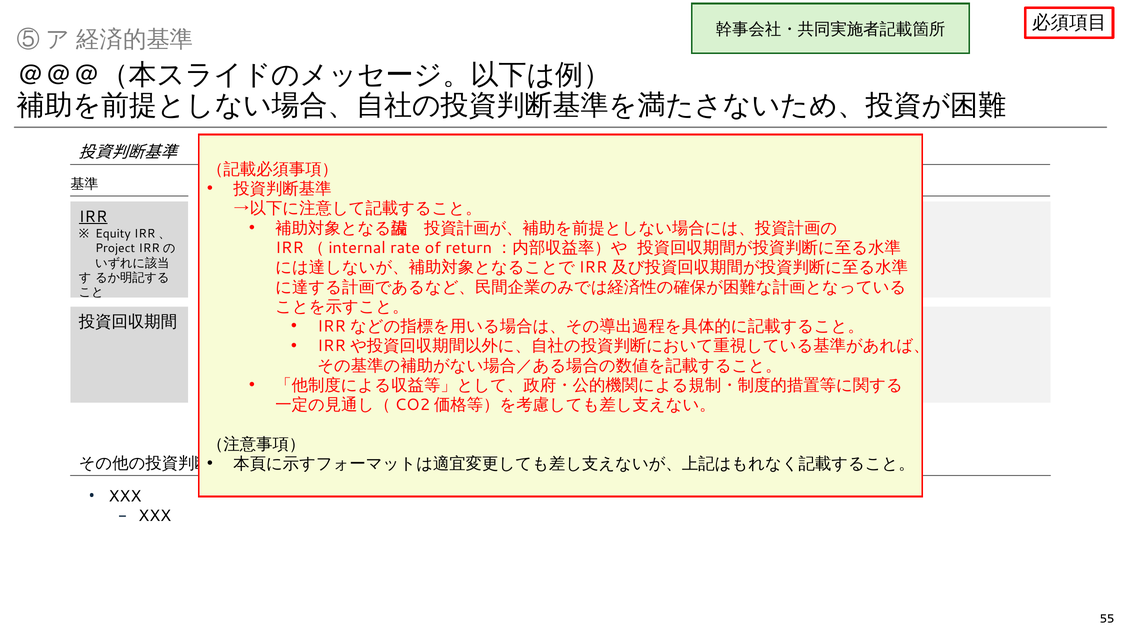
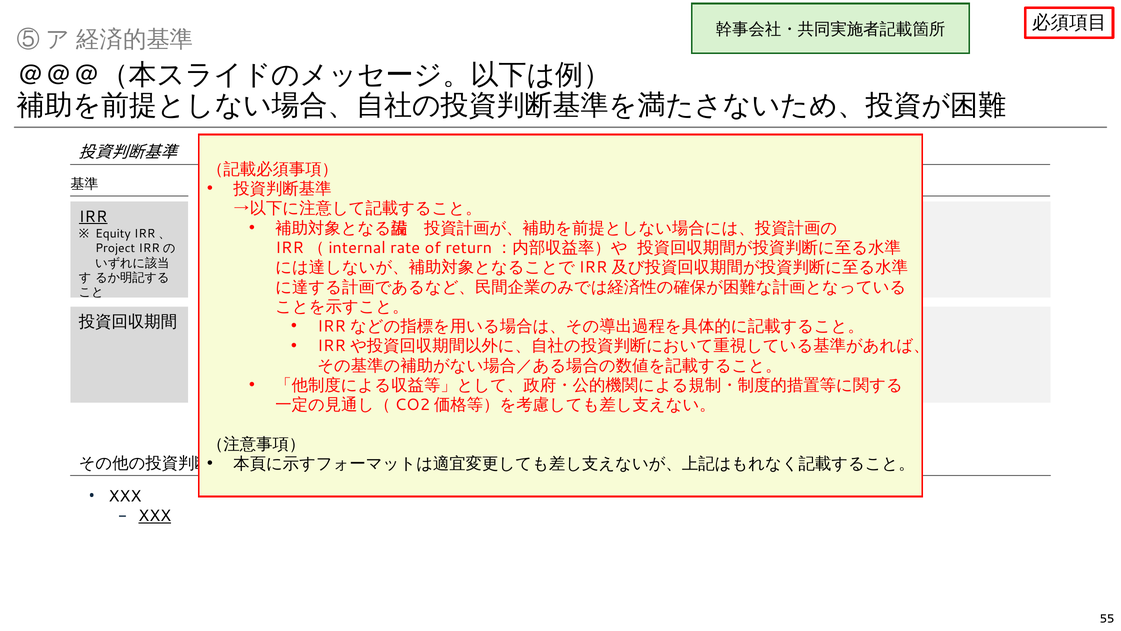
XXX at (155, 515) underline: none -> present
